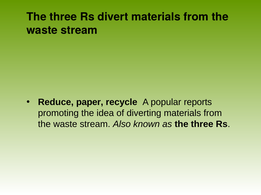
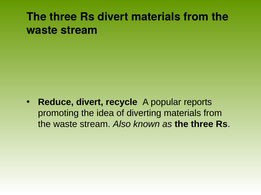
Reduce paper: paper -> divert
